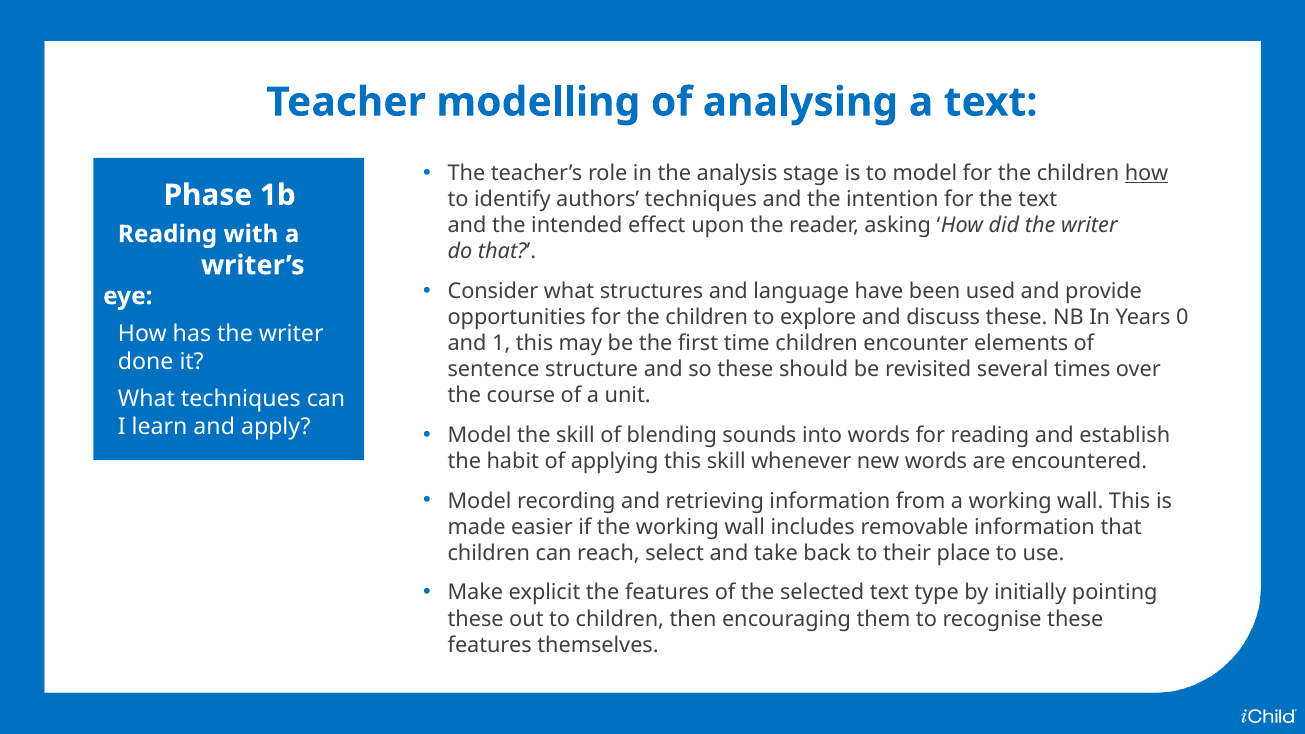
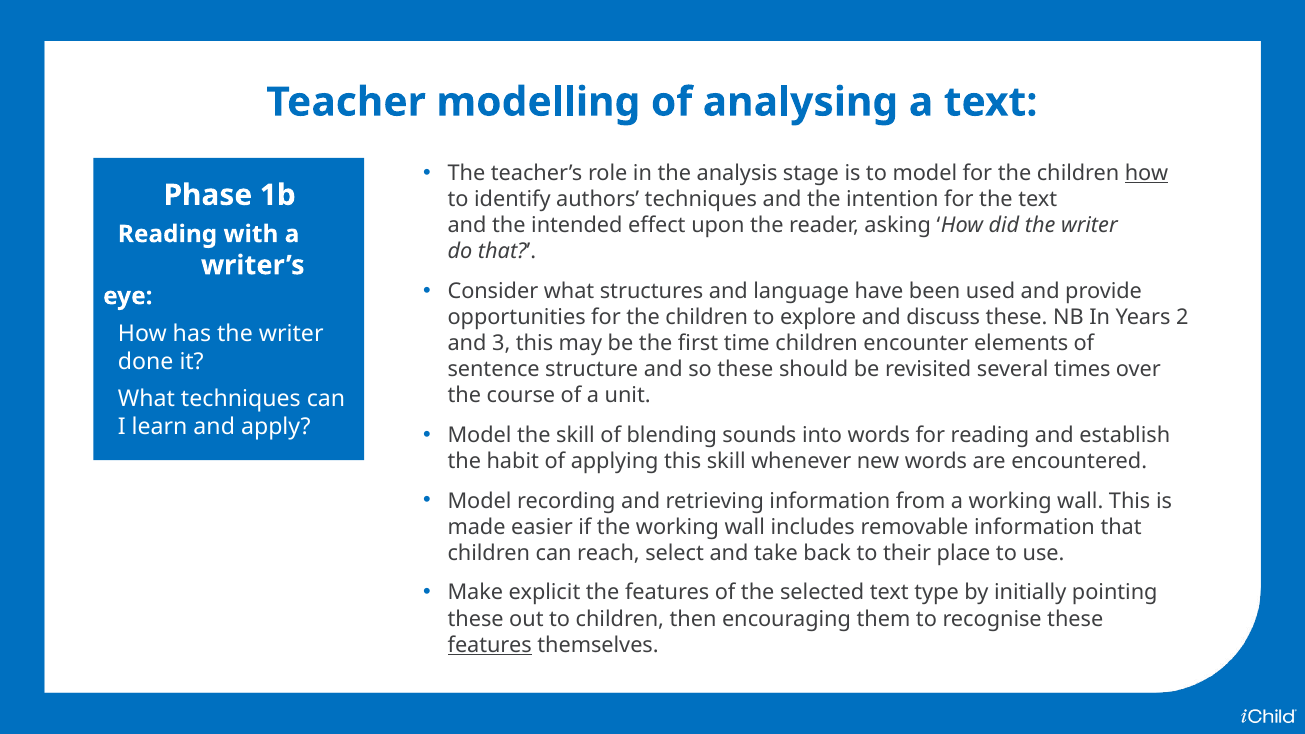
0: 0 -> 2
1: 1 -> 3
features at (490, 645) underline: none -> present
